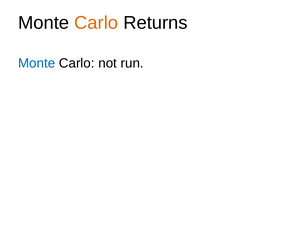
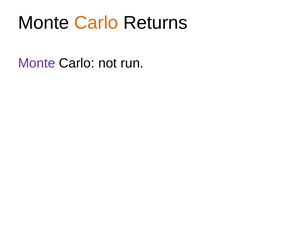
Monte at (37, 63) colour: blue -> purple
